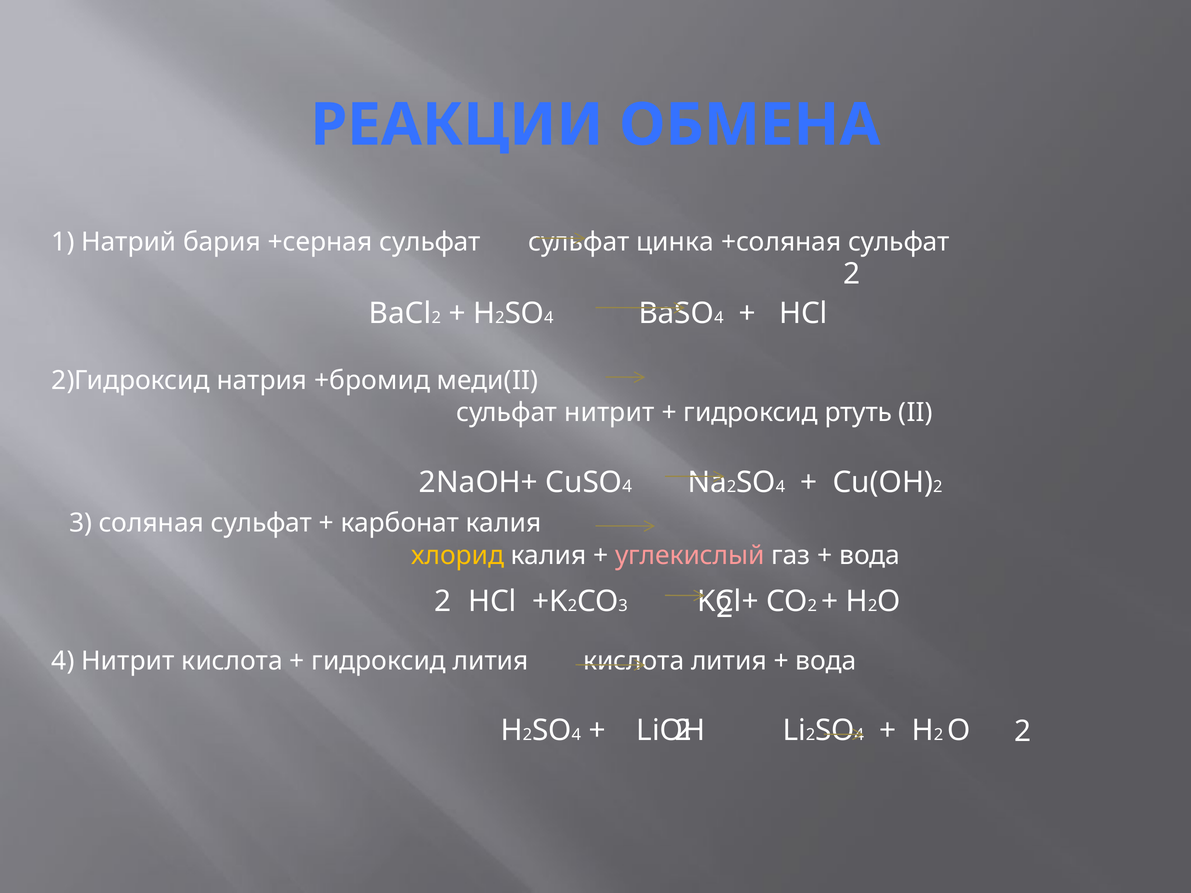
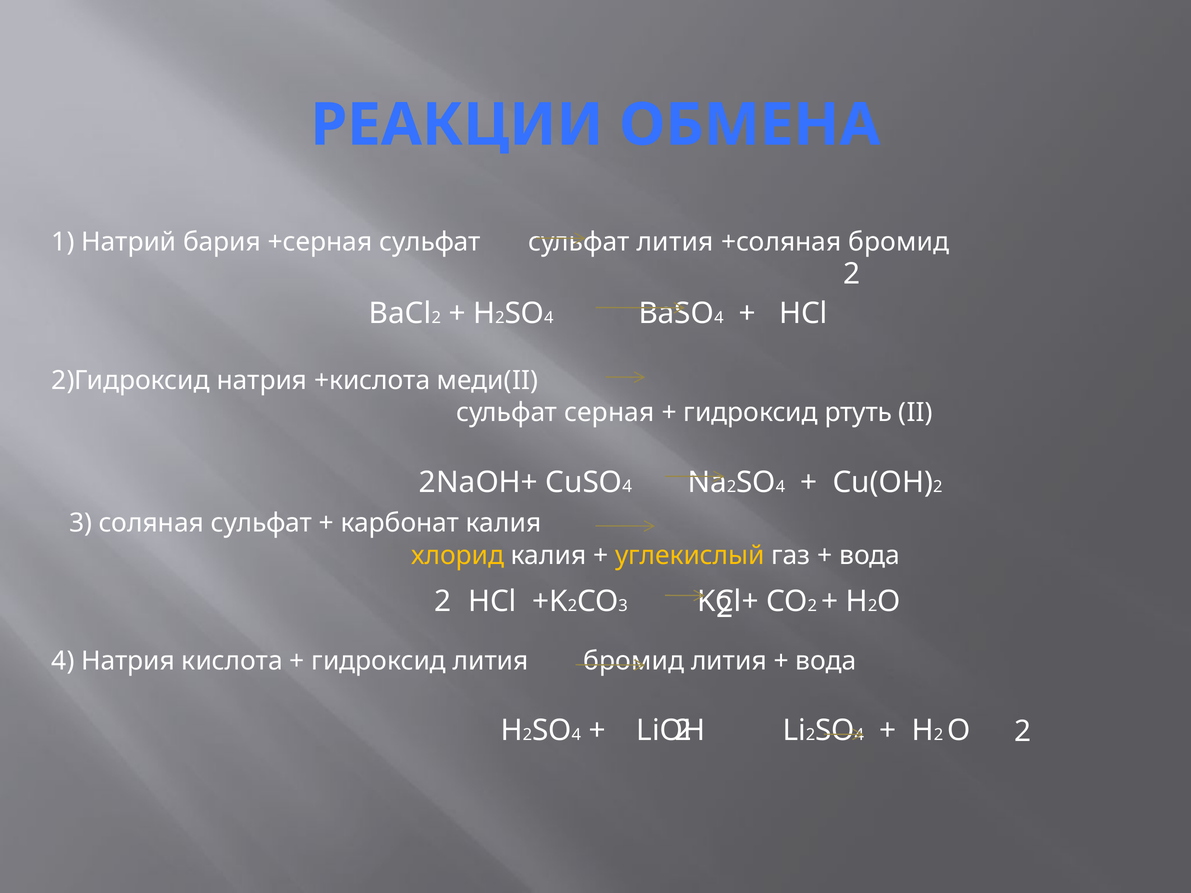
сульфат цинка: цинка -> лития
+соляная сульфат: сульфат -> бромид
+бромид: +бромид -> +кислота
сульфат нитрит: нитрит -> серная
углекислый colour: pink -> yellow
4 Нитрит: Нитрит -> Натрия
лития кислота: кислота -> бромид
